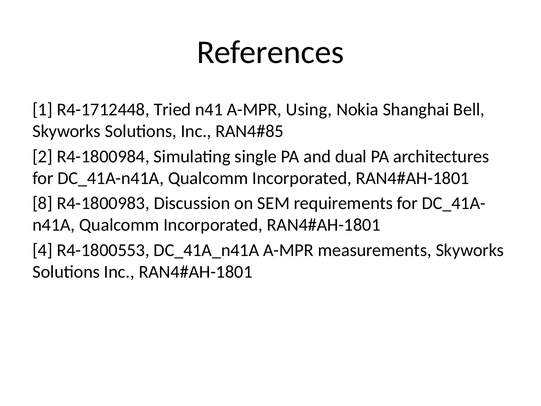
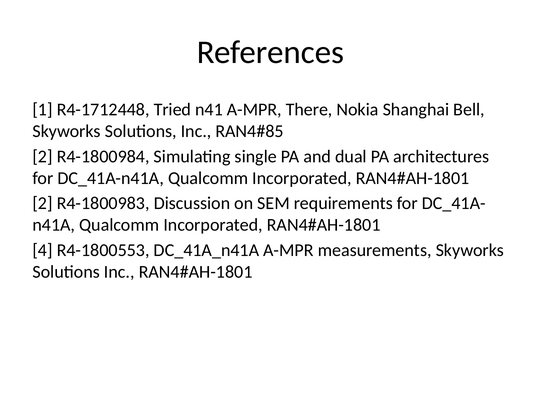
Using: Using -> There
8 at (43, 203): 8 -> 2
